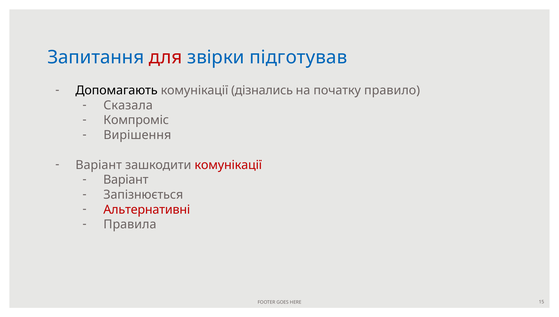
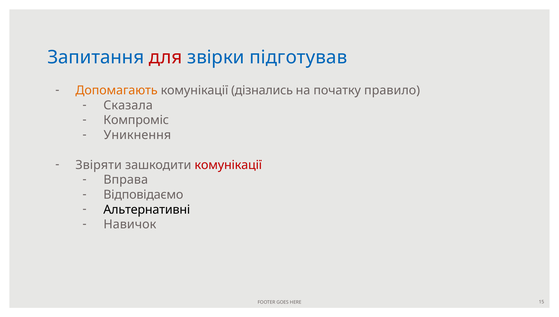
Допомагають colour: black -> orange
Вирішення: Вирішення -> Уникнення
Варіант at (99, 165): Варіант -> Звіряти
Варіант at (126, 180): Варіант -> Вправа
Запізнюється: Запізнюється -> Відповідаємо
Альтернативні colour: red -> black
Правила: Правила -> Навичок
